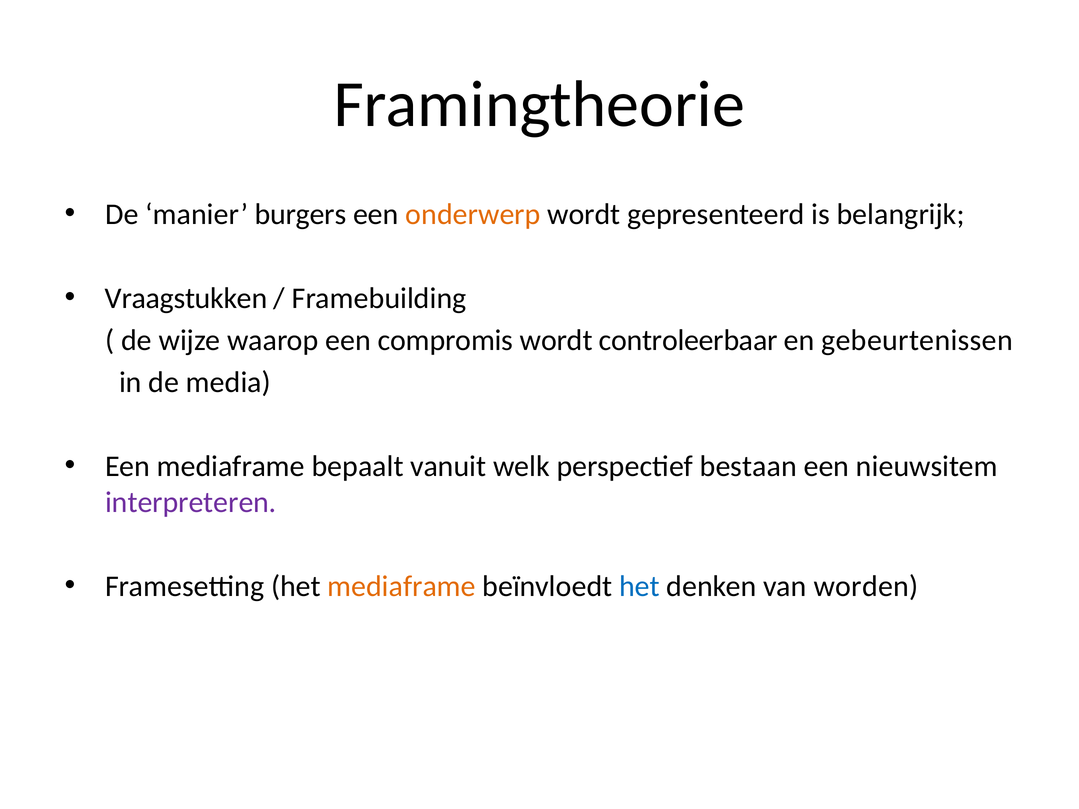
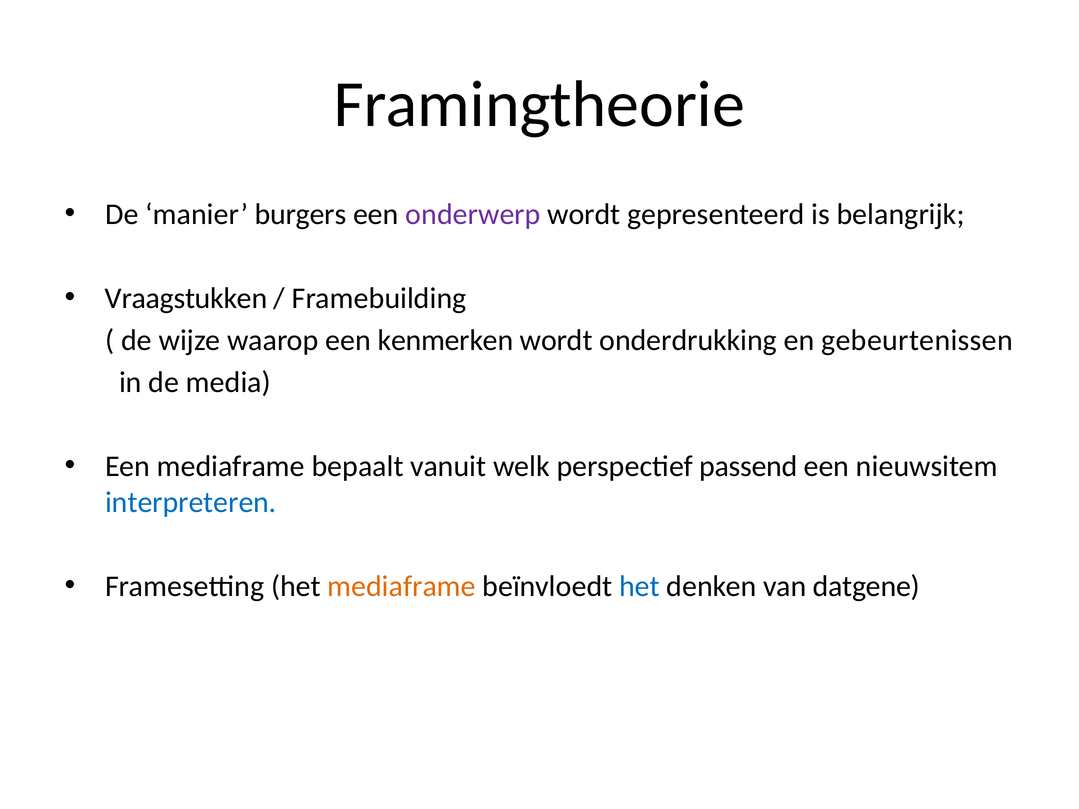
onderwerp colour: orange -> purple
compromis: compromis -> kenmerken
controleerbaar: controleerbaar -> onderdrukking
bestaan: bestaan -> passend
interpreteren colour: purple -> blue
worden: worden -> datgene
